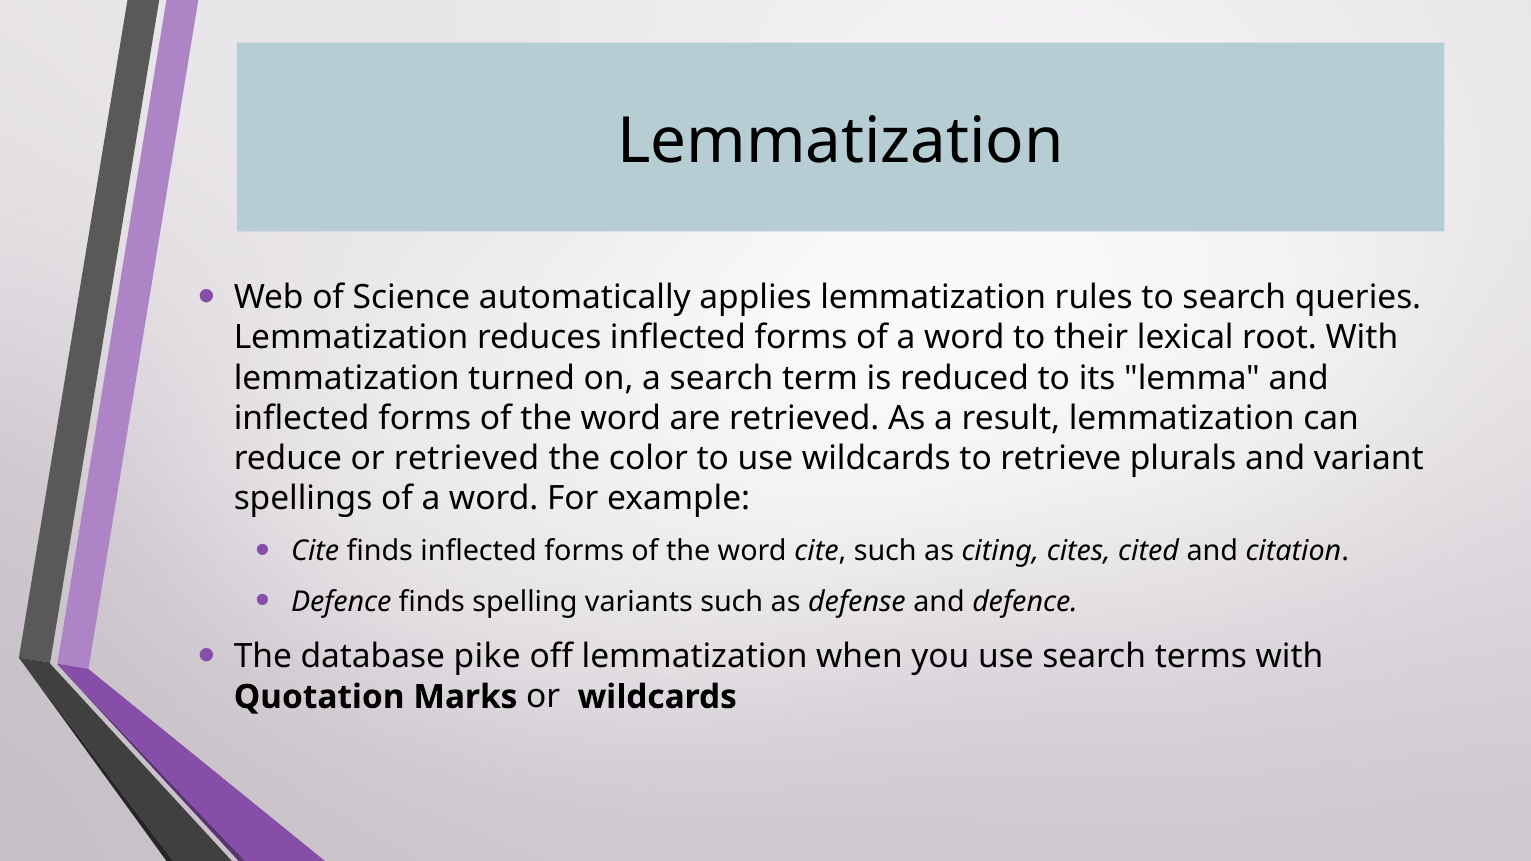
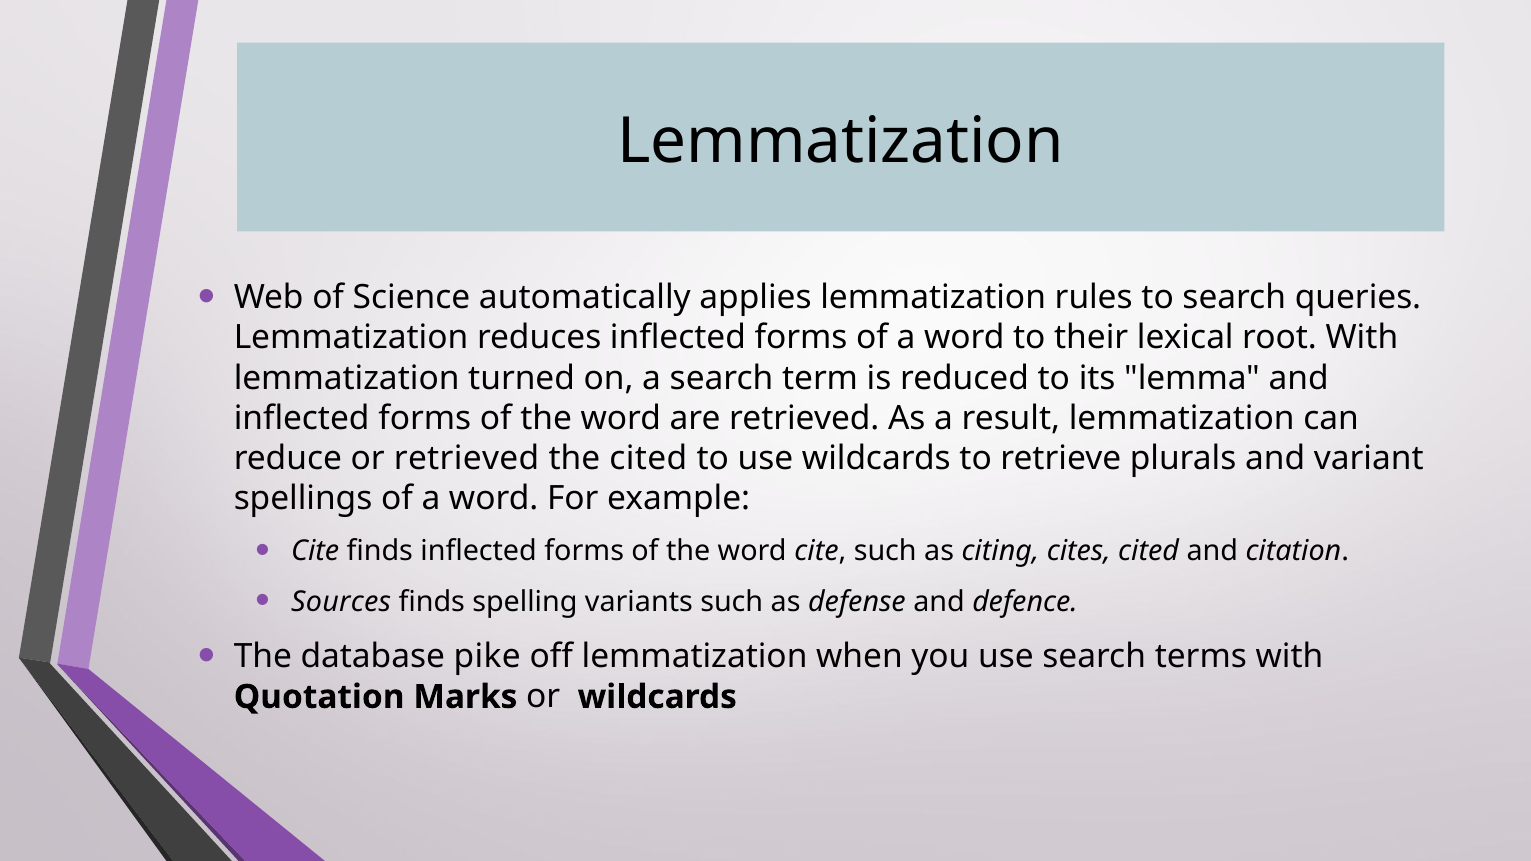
the color: color -> cited
Defence at (341, 602): Defence -> Sources
